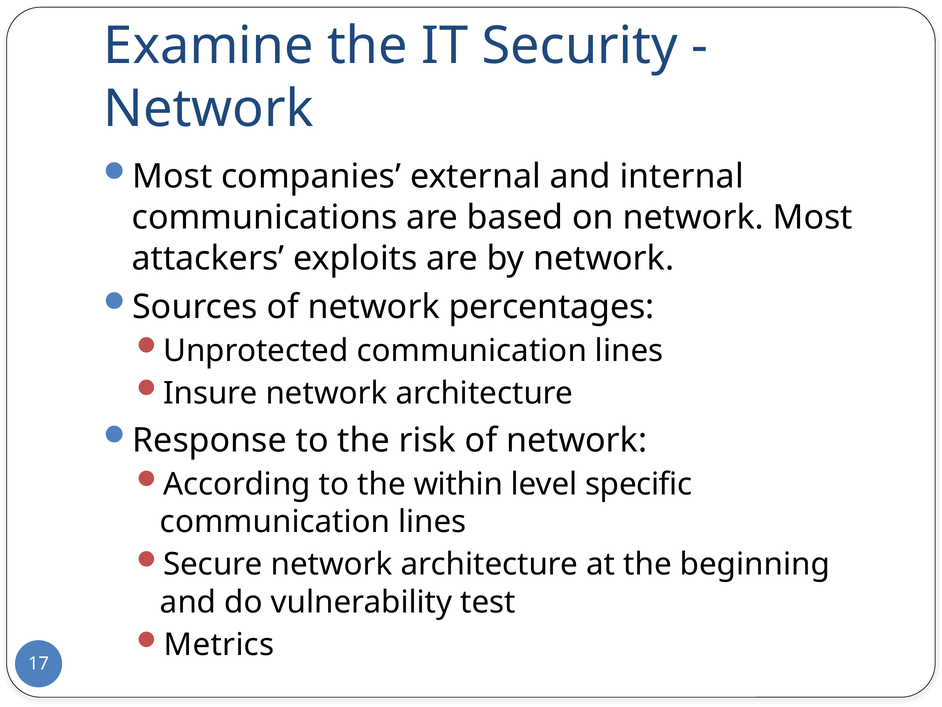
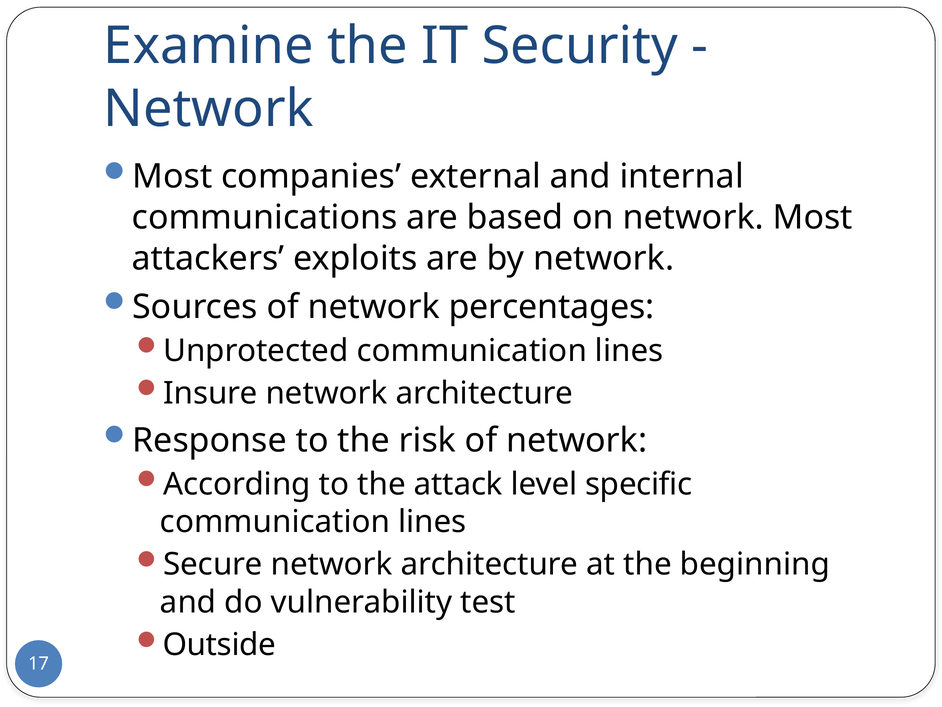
within: within -> attack
Metrics: Metrics -> Outside
